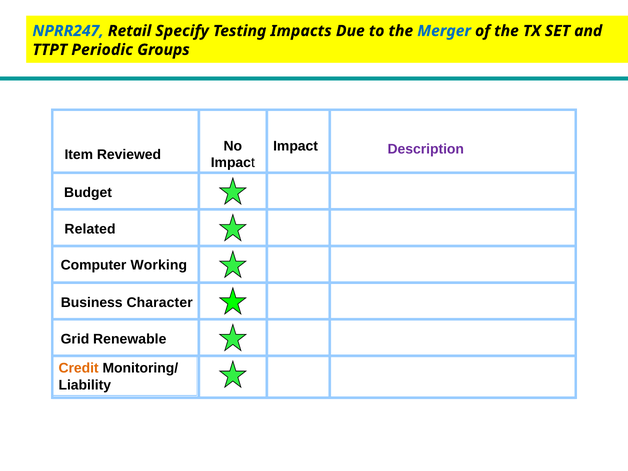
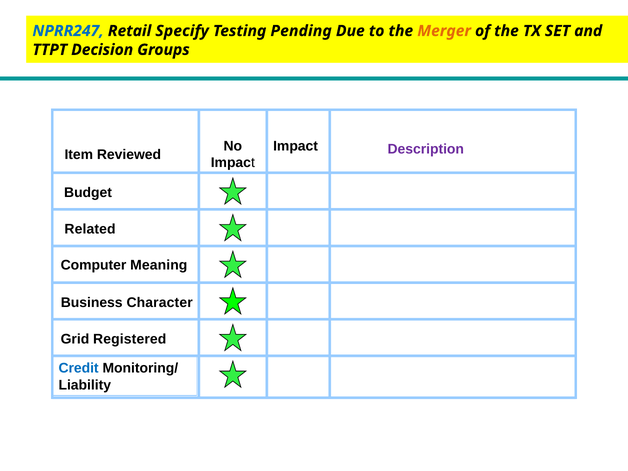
Impacts: Impacts -> Pending
Merger colour: blue -> orange
Periodic: Periodic -> Decision
Working: Working -> Meaning
Renewable: Renewable -> Registered
Credit colour: orange -> blue
